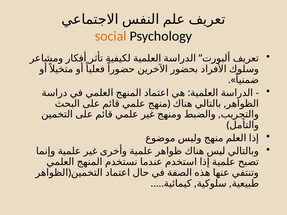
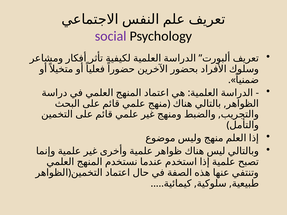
social colour: orange -> purple
